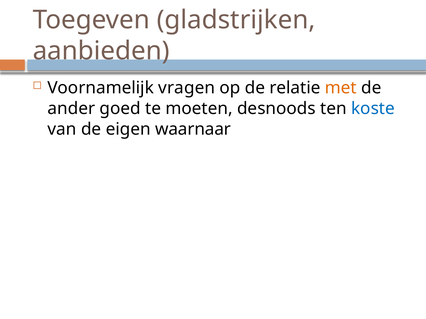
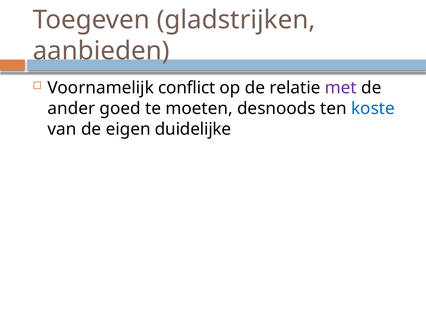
vragen: vragen -> conflict
met colour: orange -> purple
waarnaar: waarnaar -> duidelijke
